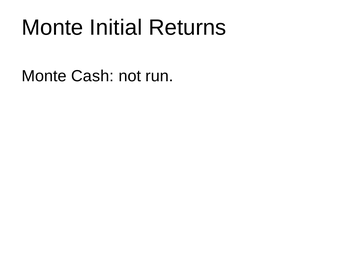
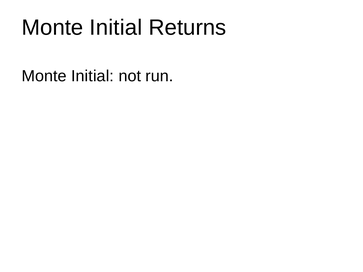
Cash at (92, 76): Cash -> Initial
